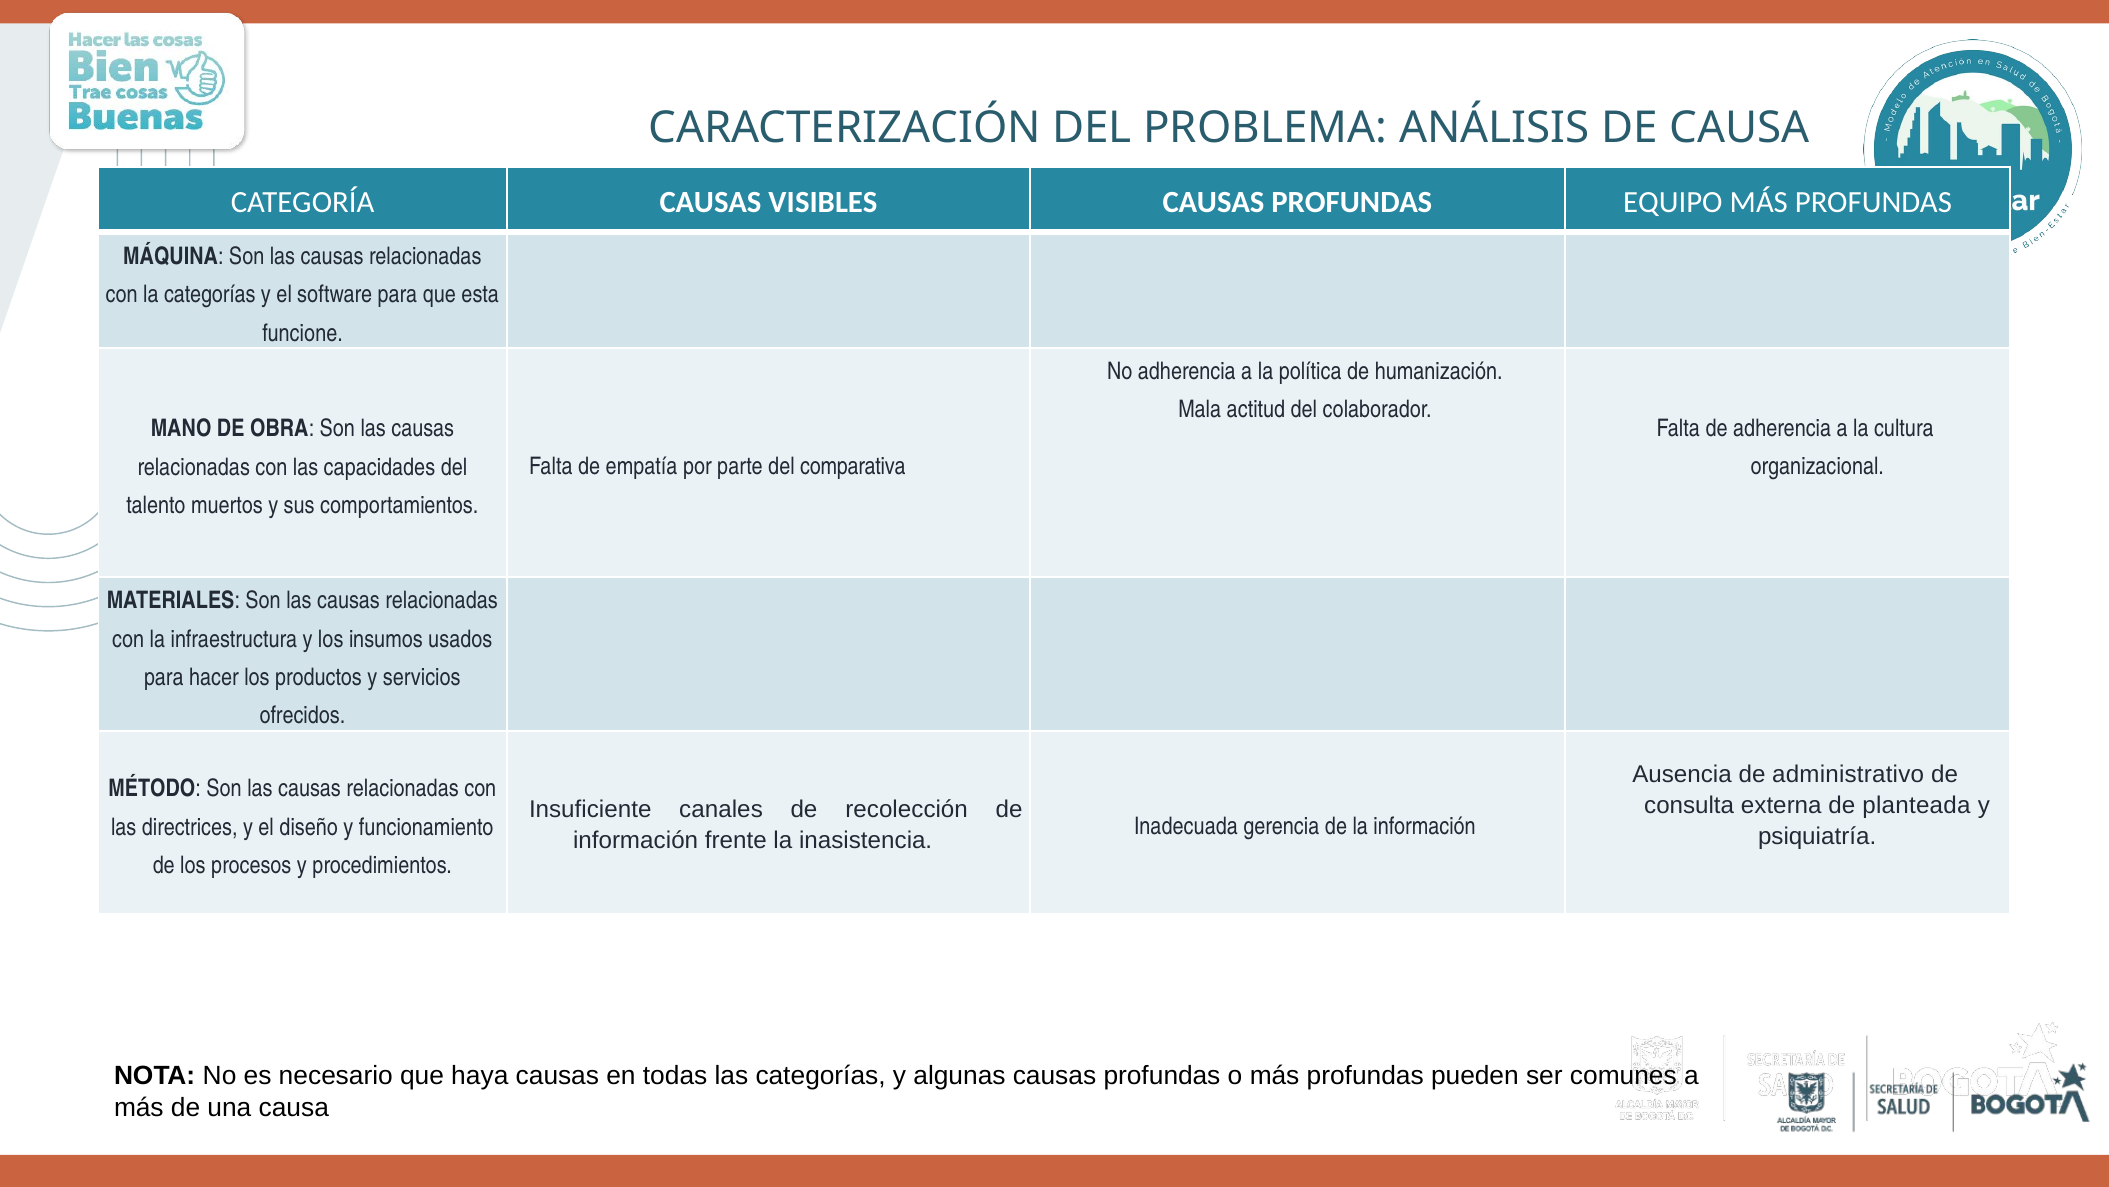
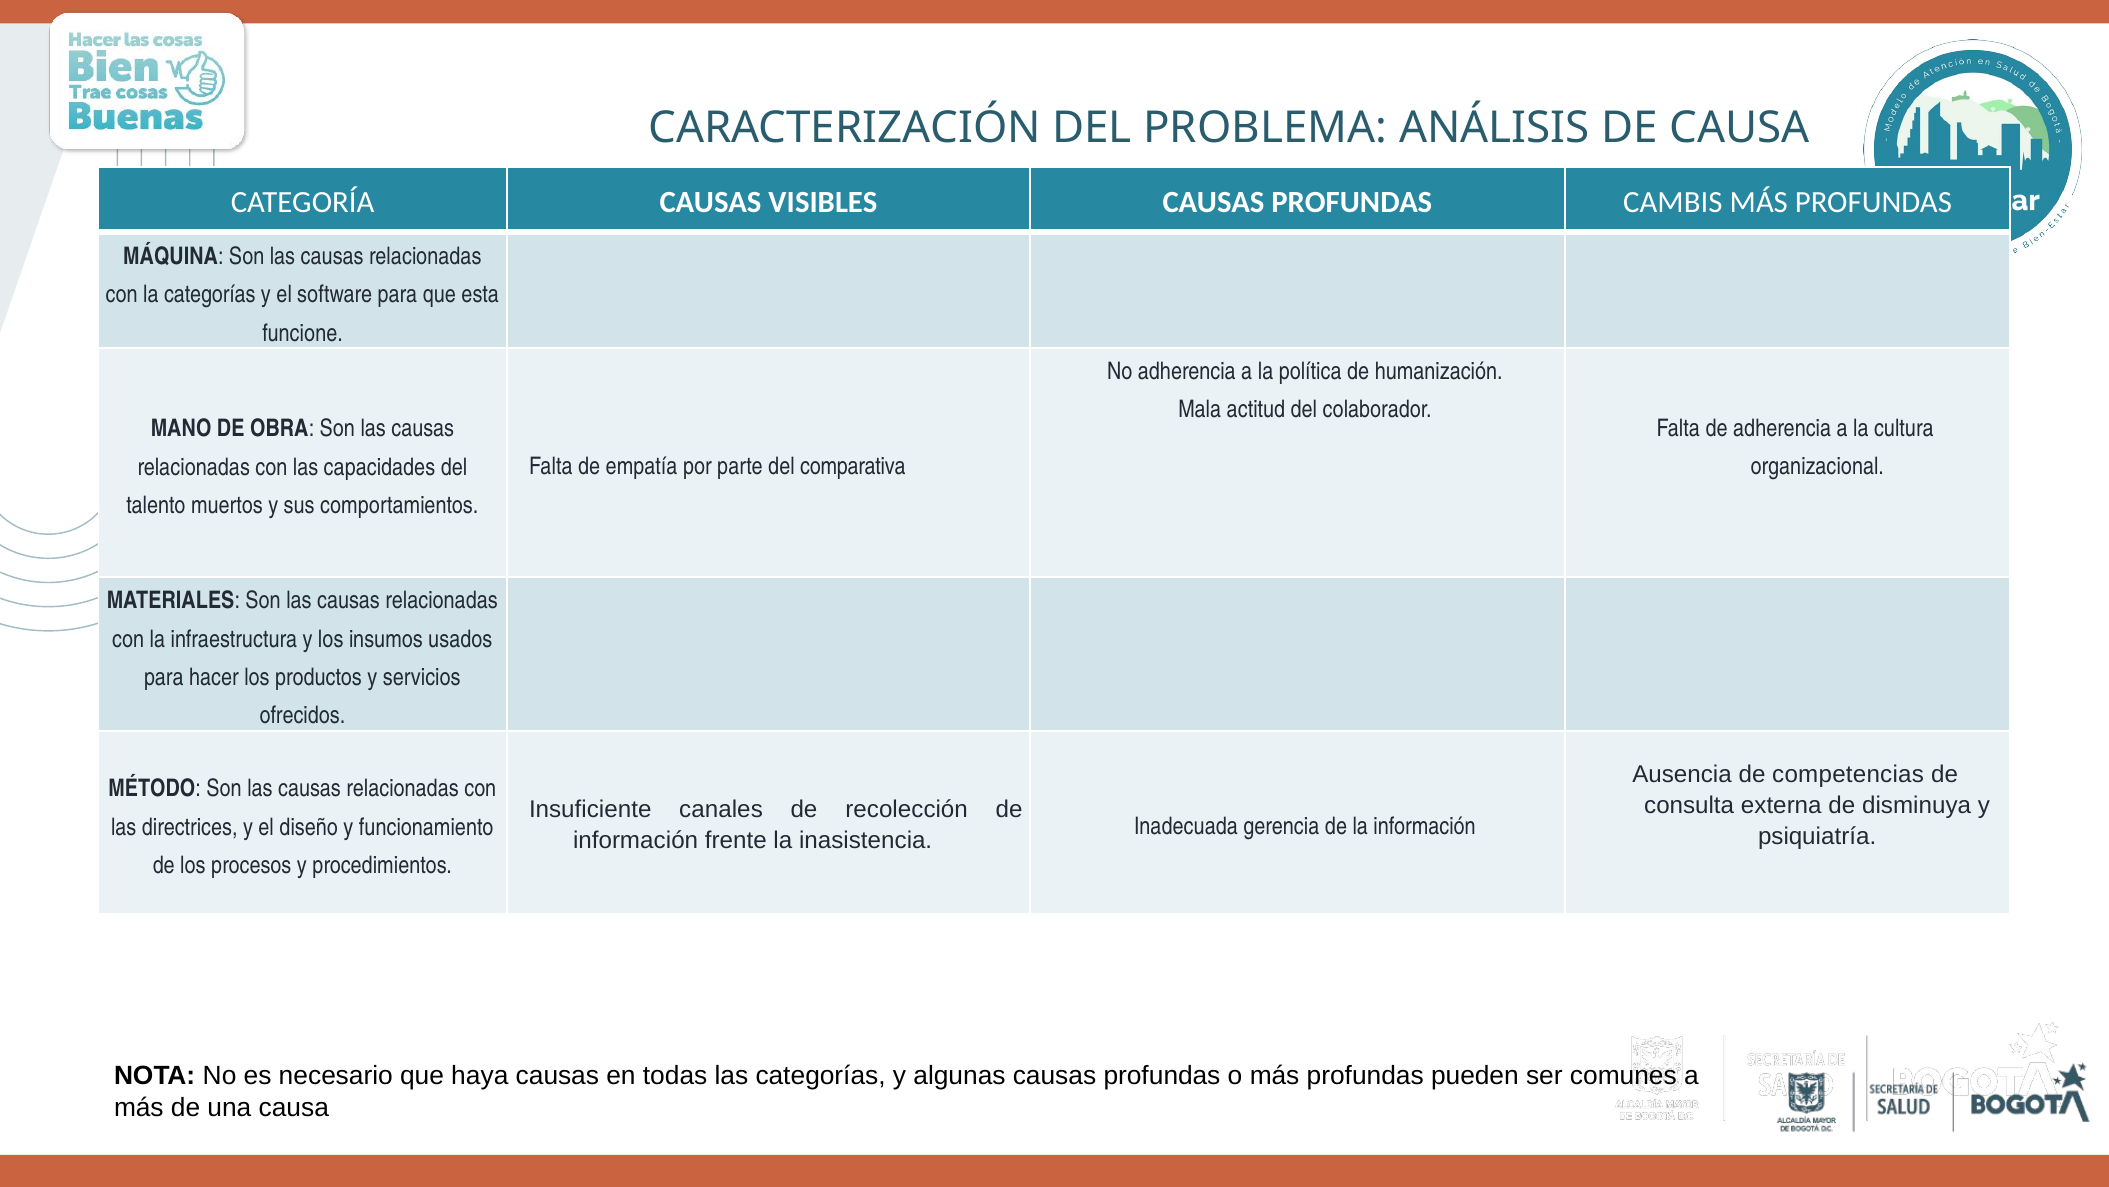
EQUIPO: EQUIPO -> CAMBIS
administrativo: administrativo -> competencias
planteada: planteada -> disminuya
